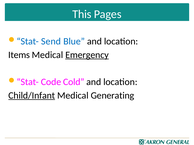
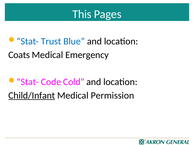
Send: Send -> Trust
Items: Items -> Coats
Emergency underline: present -> none
Generating: Generating -> Permission
